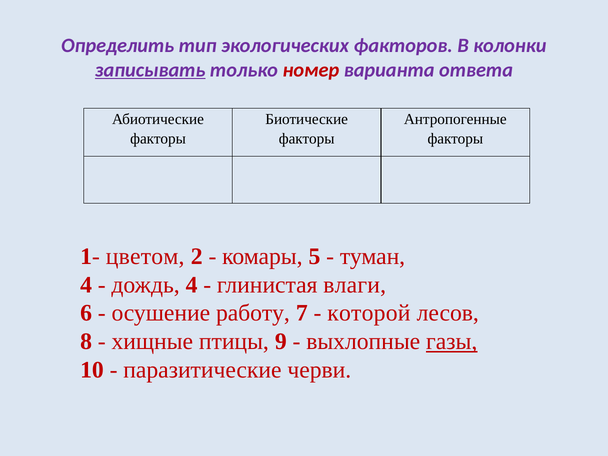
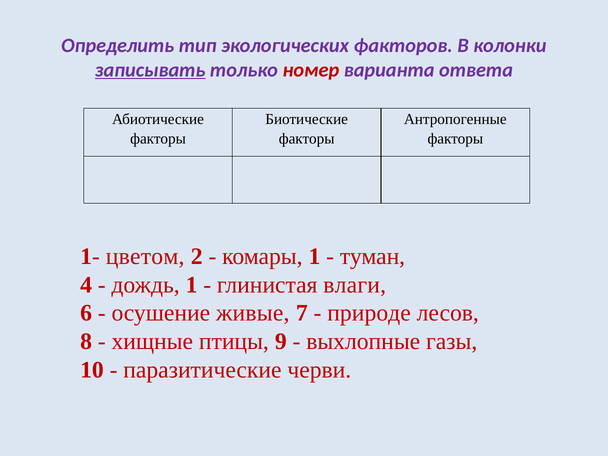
комары 5: 5 -> 1
дождь 4: 4 -> 1
работу: работу -> живые
которой: которой -> природе
газы underline: present -> none
